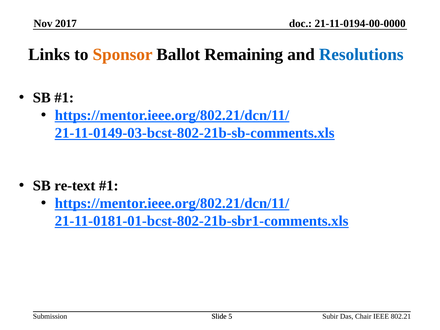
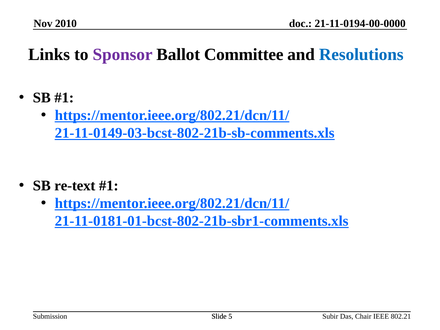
2017: 2017 -> 2010
Sponsor colour: orange -> purple
Remaining: Remaining -> Committee
